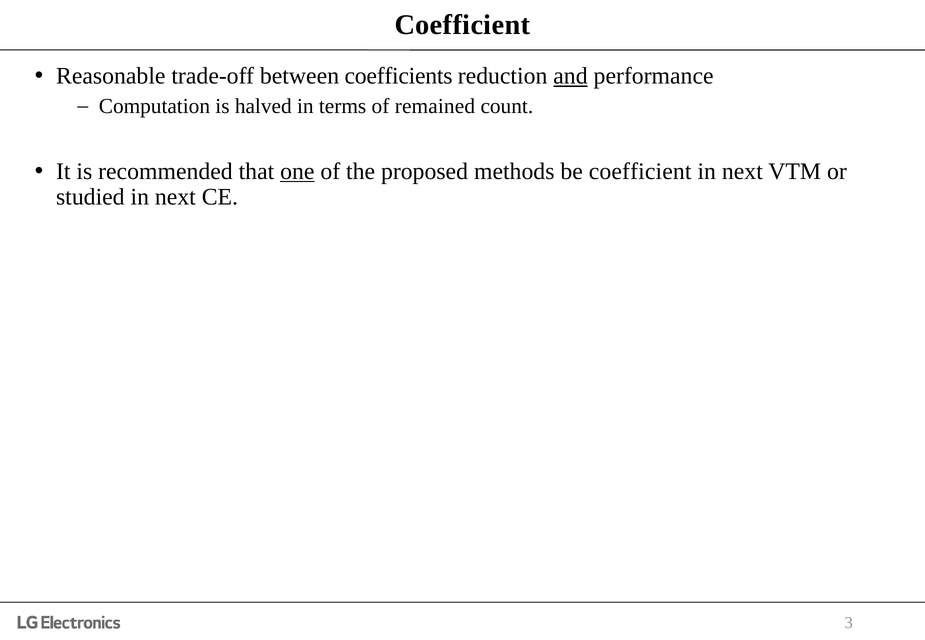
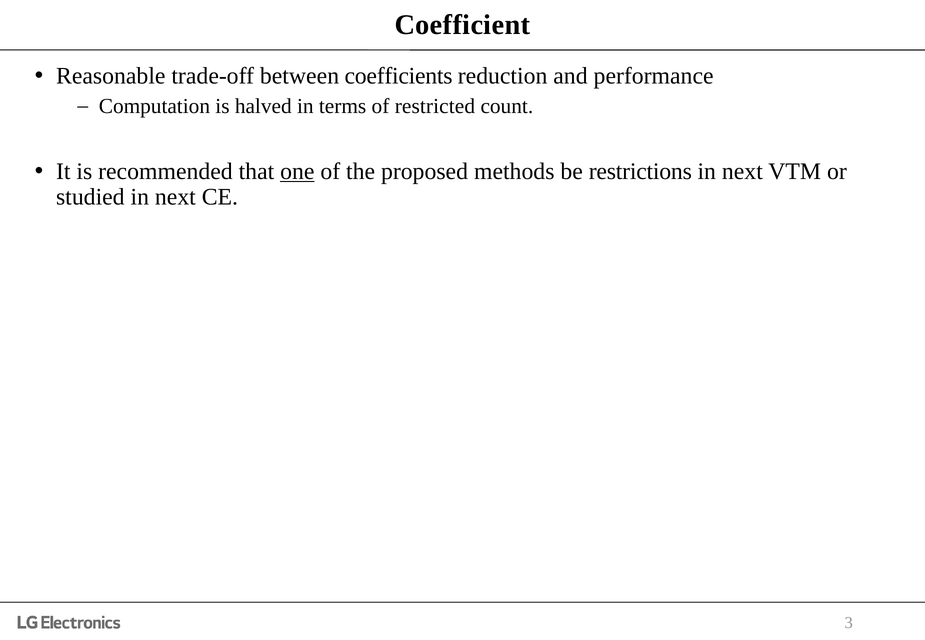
and underline: present -> none
remained: remained -> restricted
be coefficient: coefficient -> restrictions
